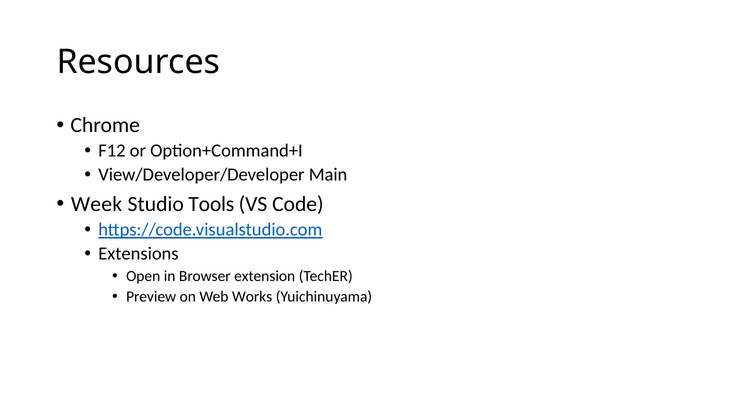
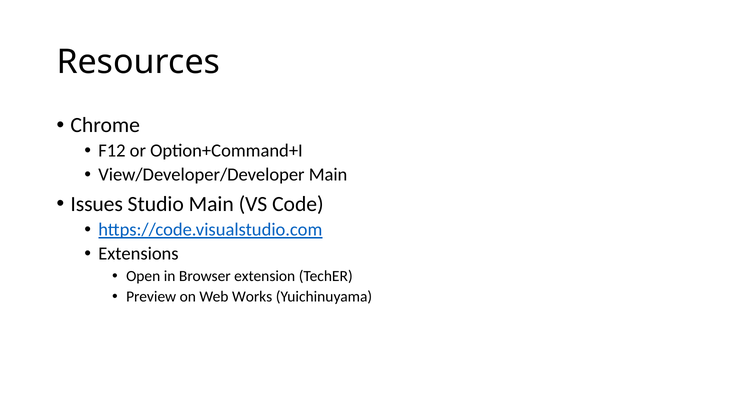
Week: Week -> Issues
Studio Tools: Tools -> Main
